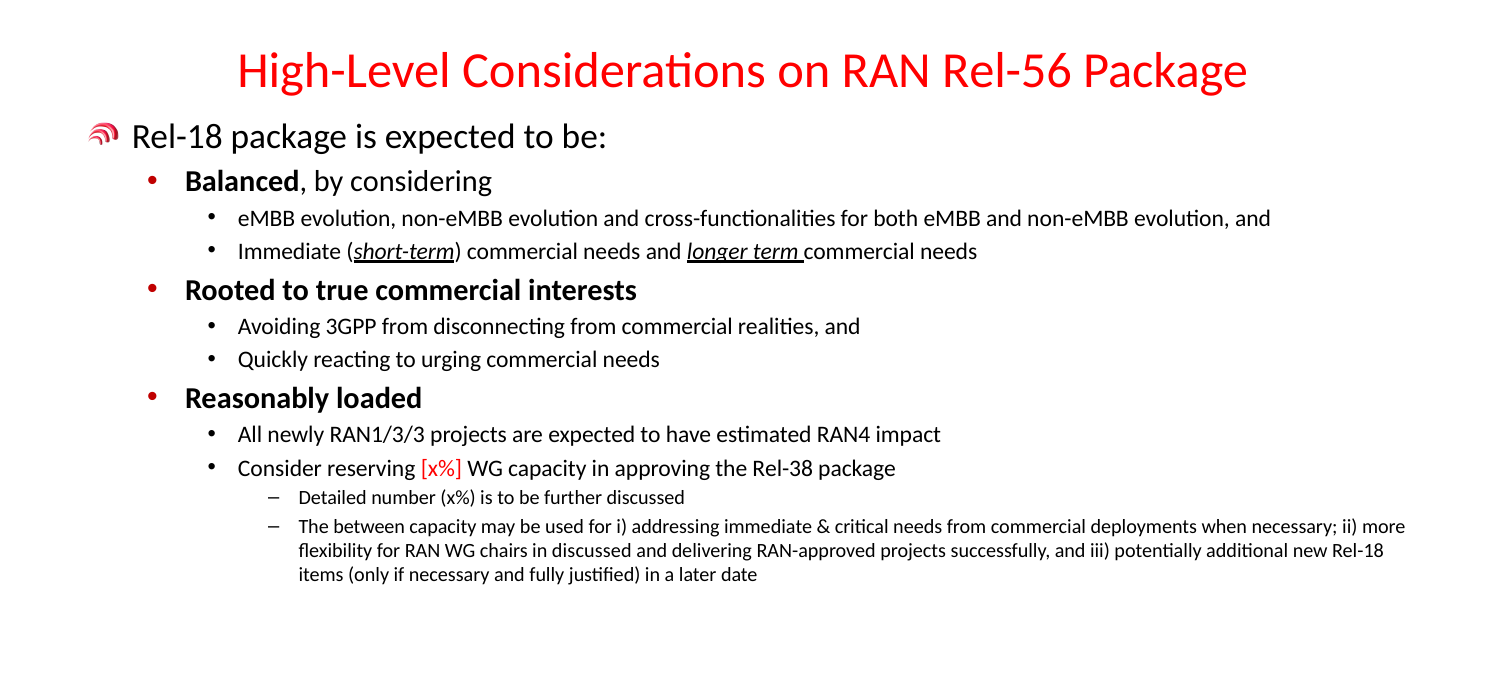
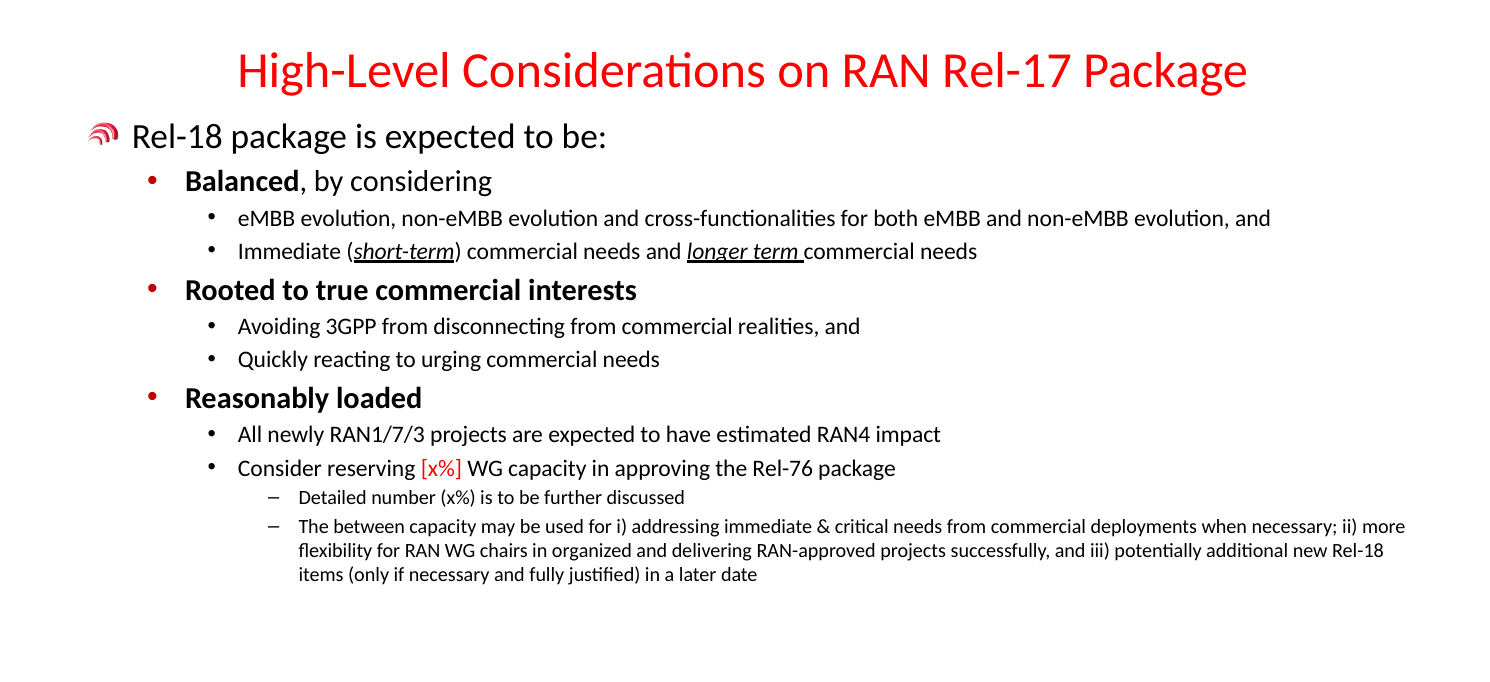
Rel-56: Rel-56 -> Rel-17
RAN1/3/3: RAN1/3/3 -> RAN1/7/3
Rel-38: Rel-38 -> Rel-76
in discussed: discussed -> organized
